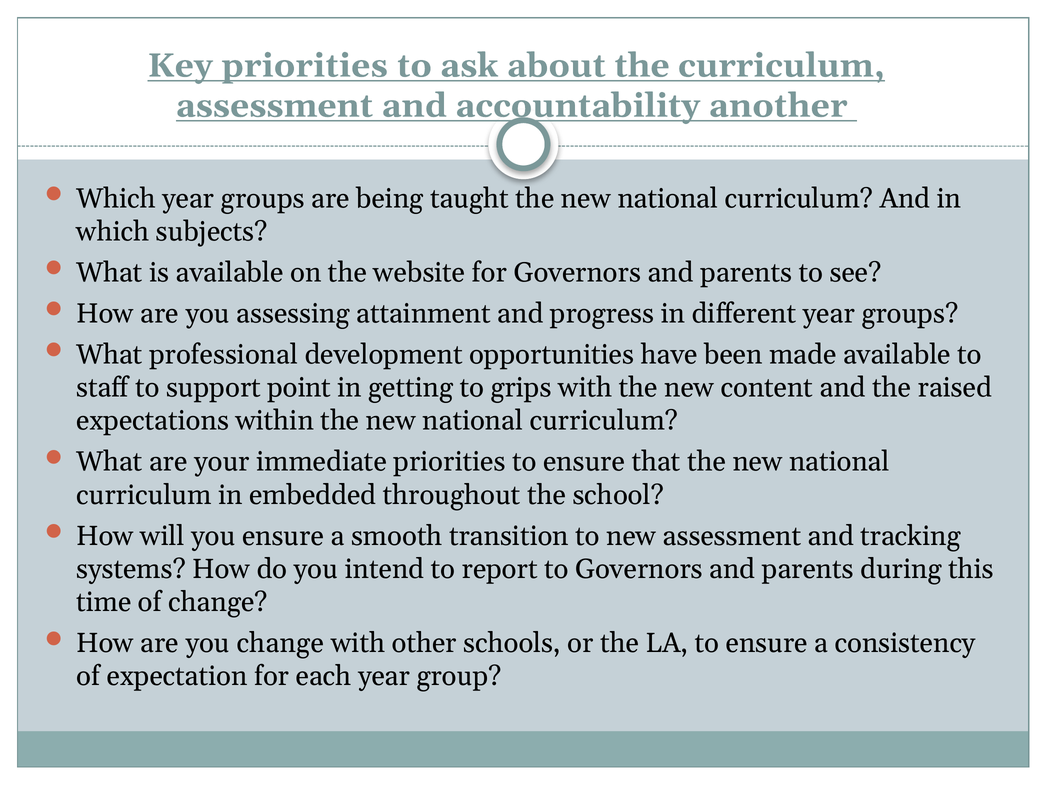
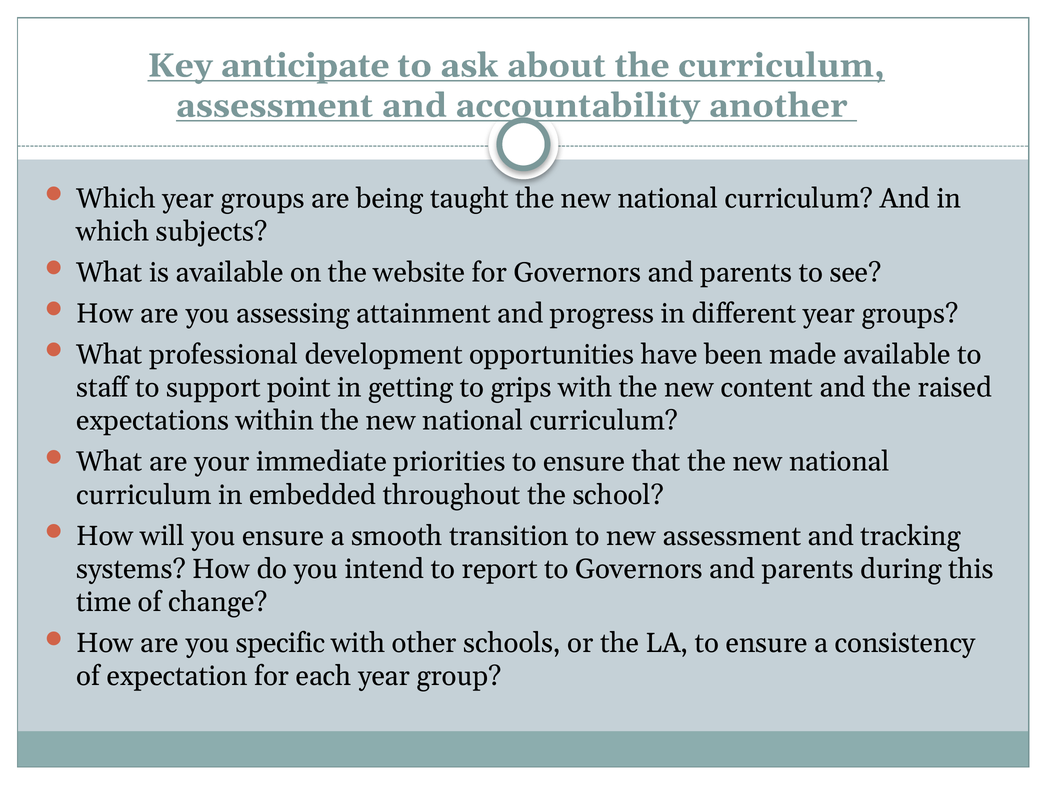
Key priorities: priorities -> anticipate
you change: change -> specific
